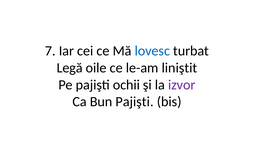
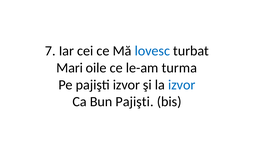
Legă: Legă -> Mari
liniştit: liniştit -> turma
pajişti ochii: ochii -> izvor
izvor at (182, 85) colour: purple -> blue
